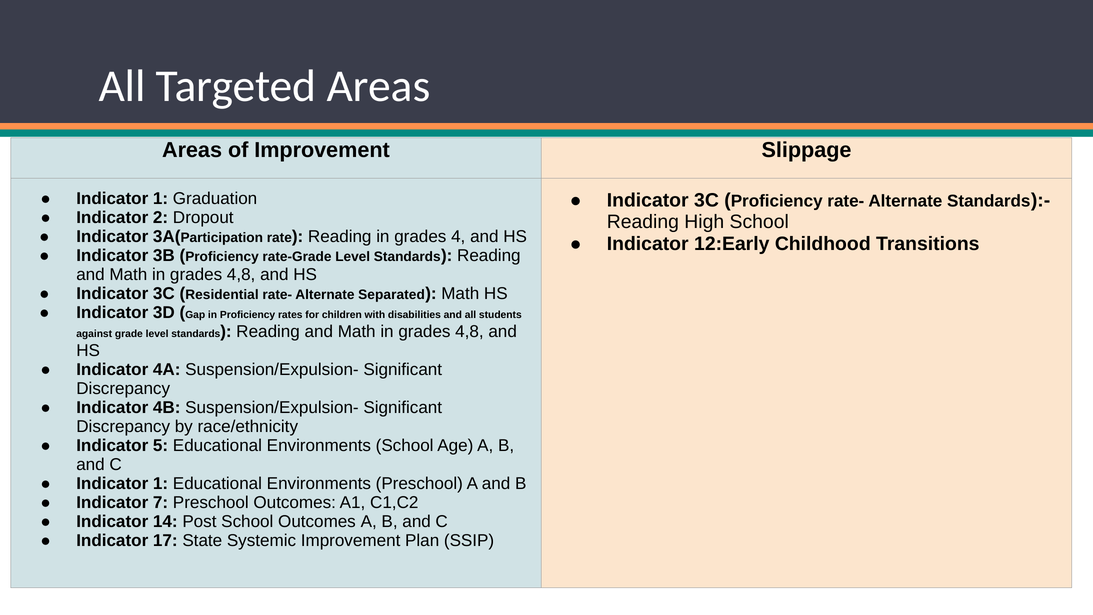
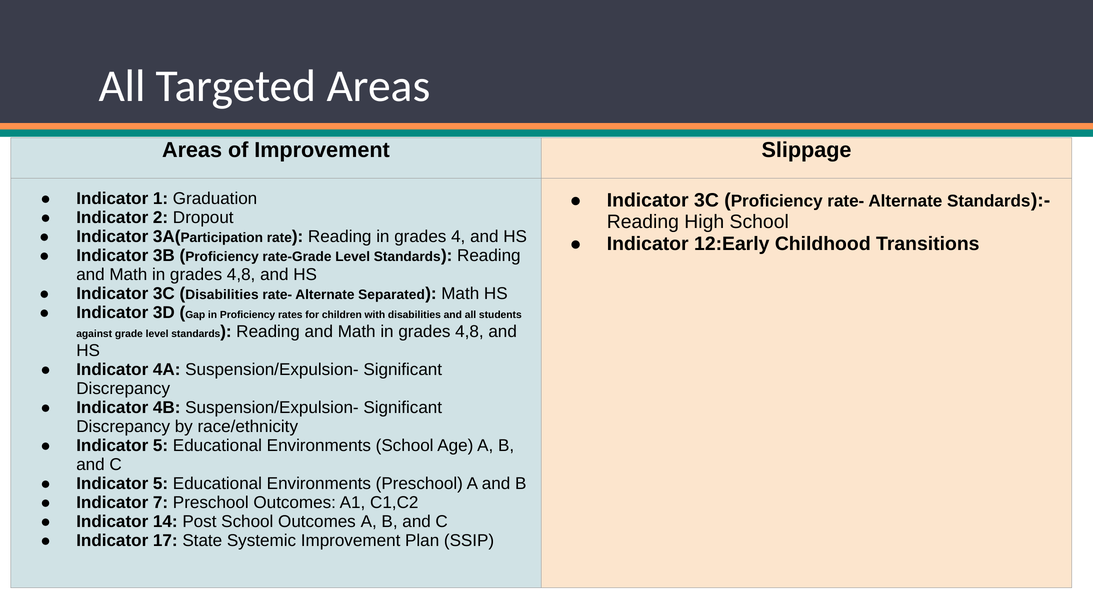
Residential at (222, 295): Residential -> Disabilities
1 at (161, 483): 1 -> 5
